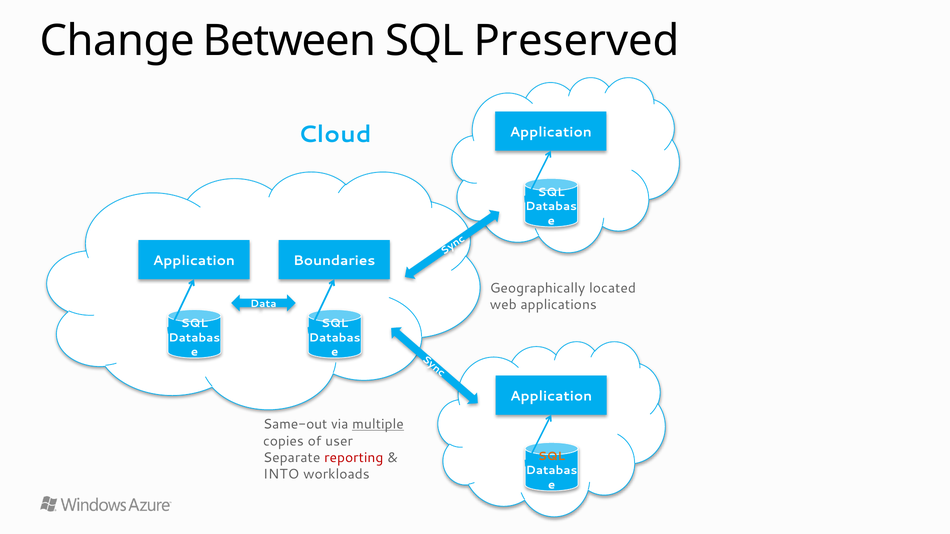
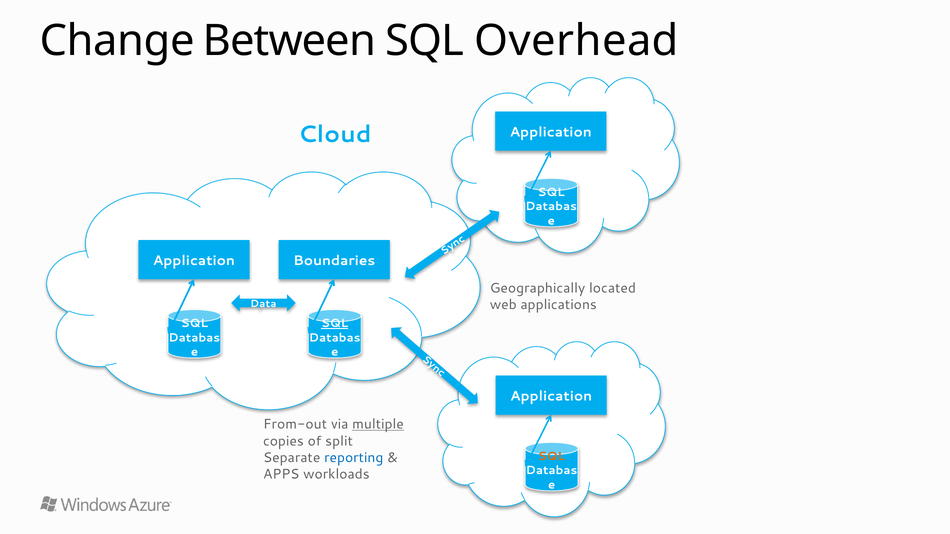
Preserved: Preserved -> Overhead
SQL at (335, 324) underline: none -> present
Same-out: Same-out -> From-out
user: user -> split
reporting colour: red -> blue
INTO: INTO -> APPS
